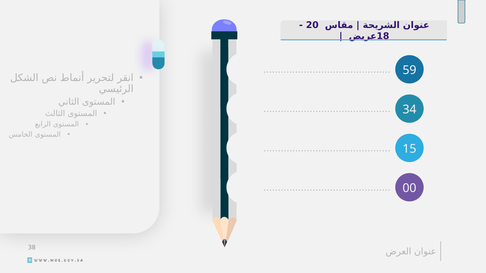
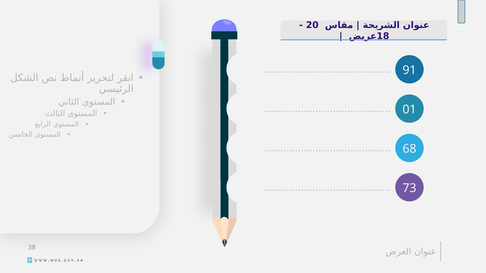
59: 59 -> 91
34: 34 -> 01
15: 15 -> 68
00: 00 -> 73
